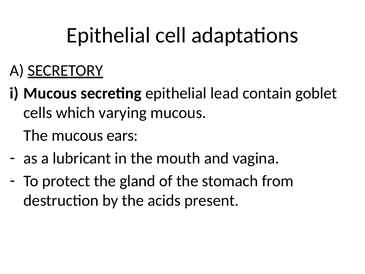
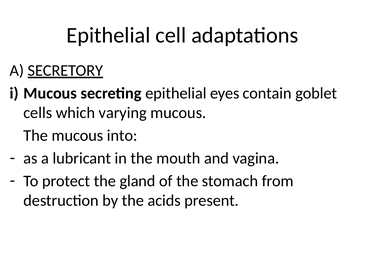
lead: lead -> eyes
ears: ears -> into
